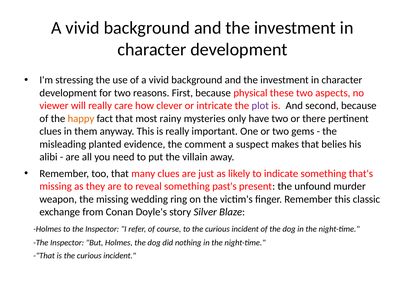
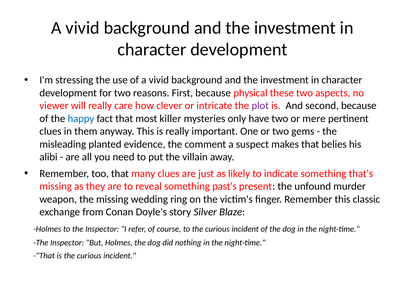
happy colour: orange -> blue
rainy: rainy -> killer
there: there -> mere
